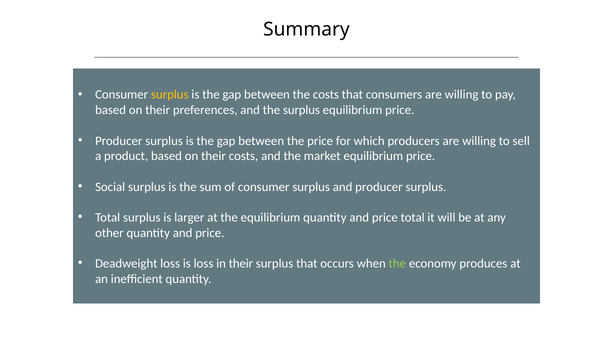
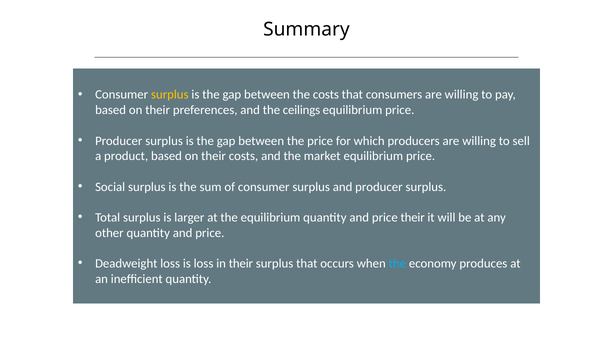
the surplus: surplus -> ceilings
price total: total -> their
the at (397, 263) colour: light green -> light blue
